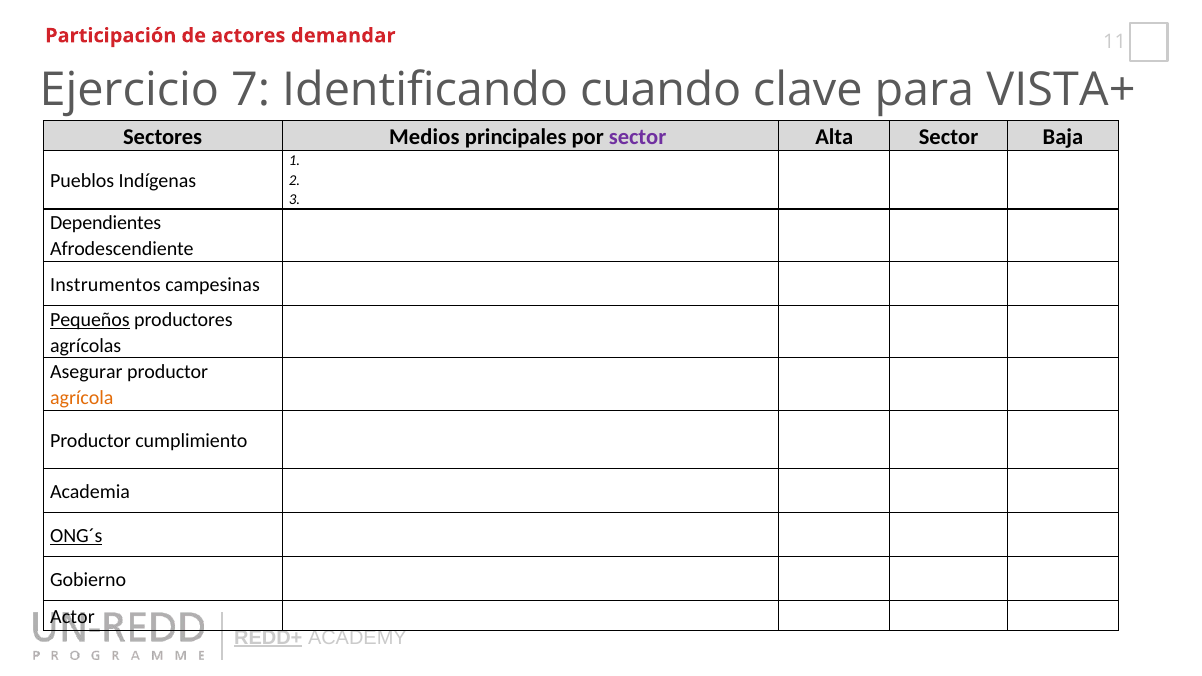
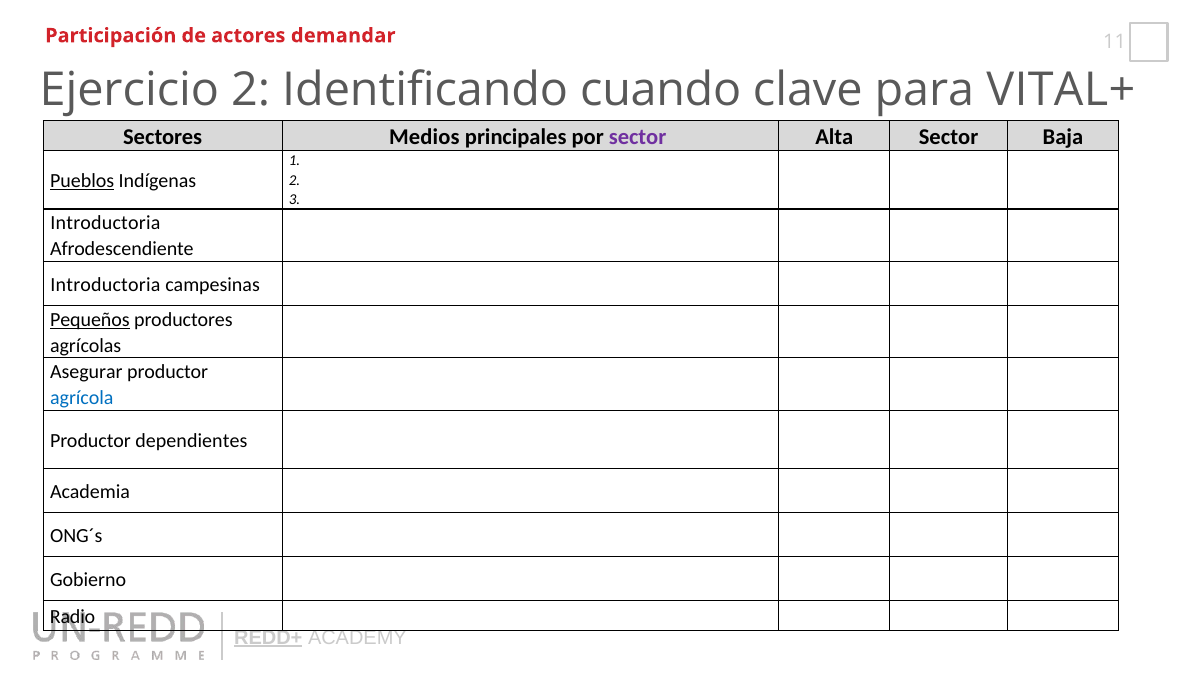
Ejercicio 7: 7 -> 2
VISTA+: VISTA+ -> VITAL+
Pueblos underline: none -> present
Dependientes at (106, 223): Dependientes -> Introductoria
Instrumentos at (105, 285): Instrumentos -> Introductoria
agrícola colour: orange -> blue
cumplimiento: cumplimiento -> dependientes
ONG´s underline: present -> none
Actor: Actor -> Radio
